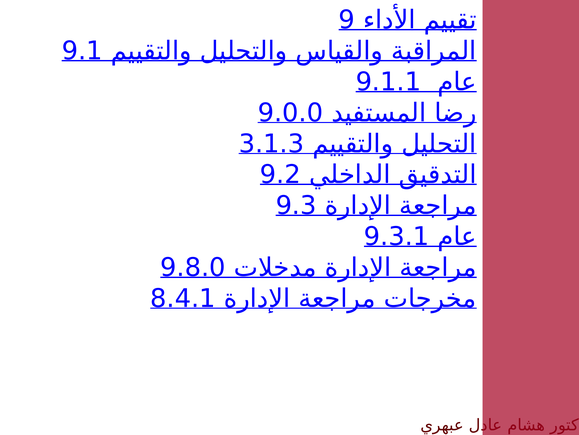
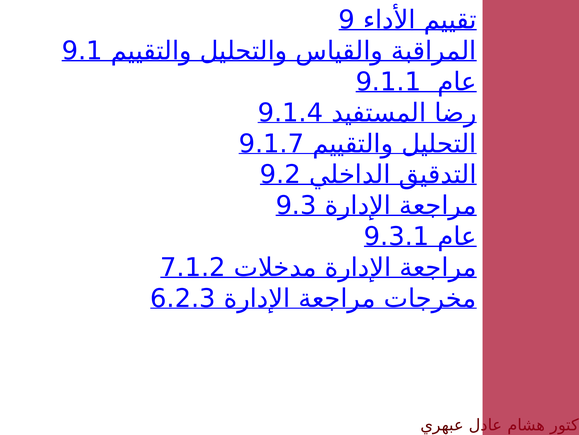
9.0.0: 9.0.0 -> 9.1.4
3.1.3: 3.1.3 -> 9.1.7
9.8.0: 9.8.0 -> 7.1.2
8.4.1: 8.4.1 -> 6.2.3
